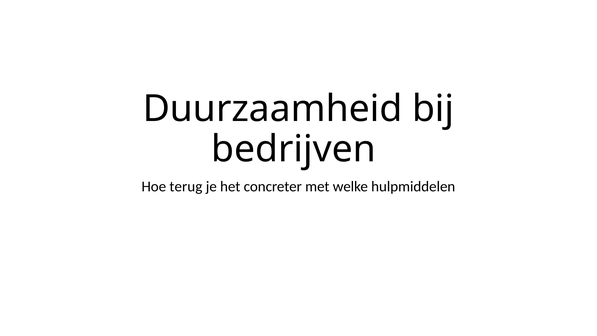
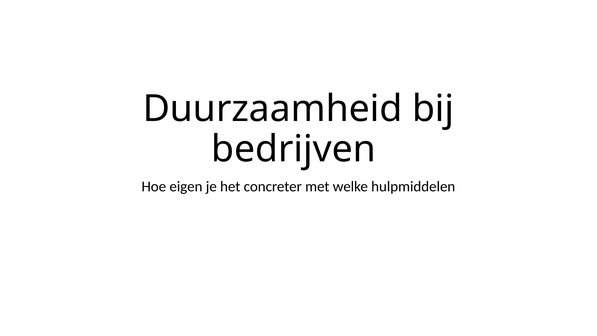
terug: terug -> eigen
